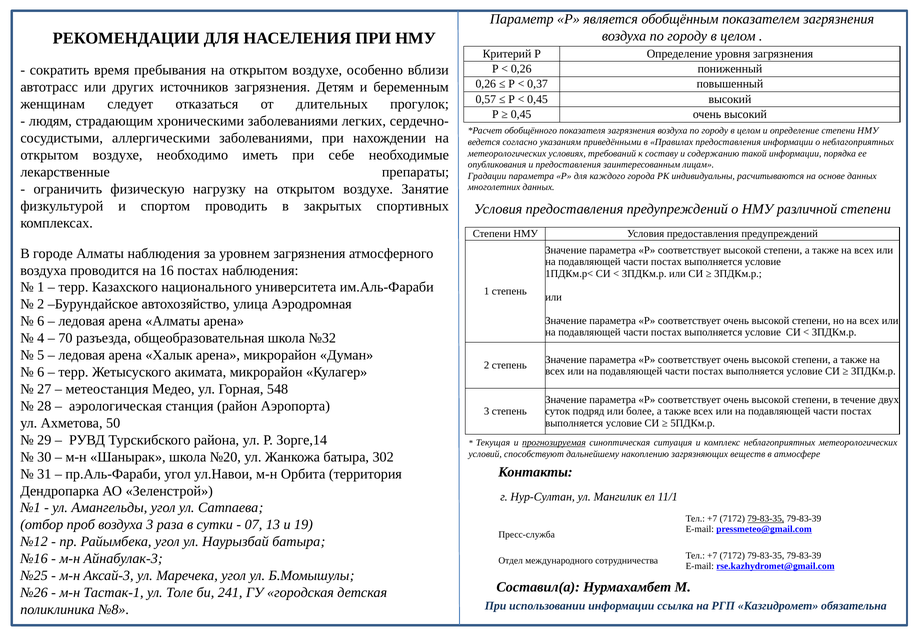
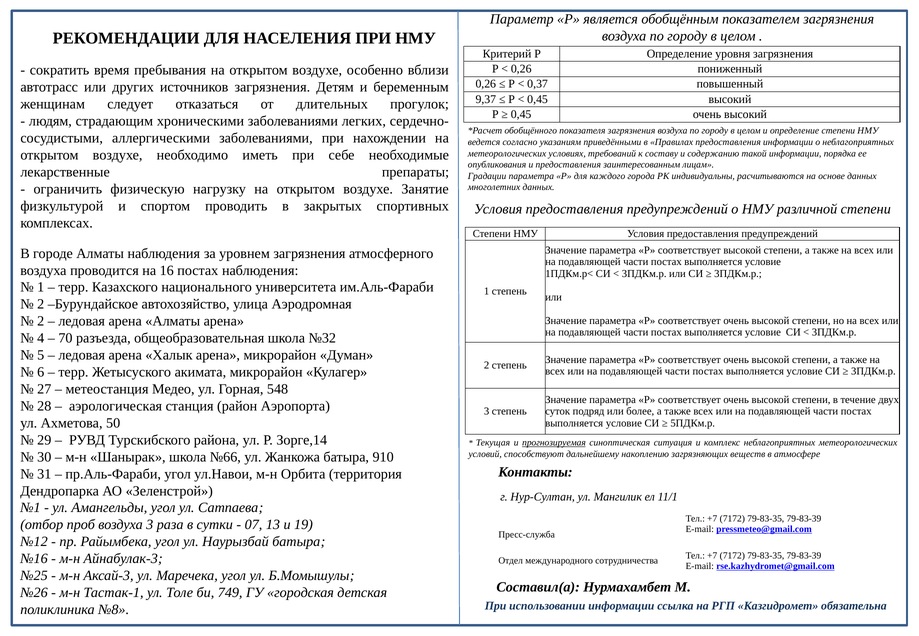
0,57: 0,57 -> 9,37
6 at (41, 321): 6 -> 2
№20: №20 -> №66
302: 302 -> 910
79-83-35 at (766, 519) underline: present -> none
241: 241 -> 749
